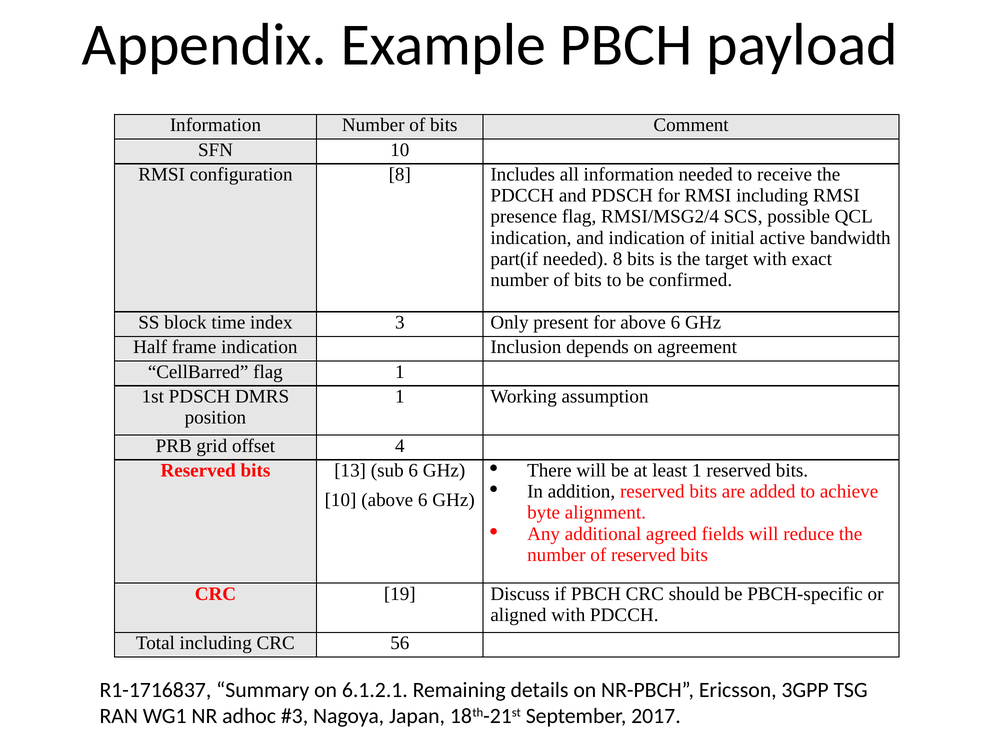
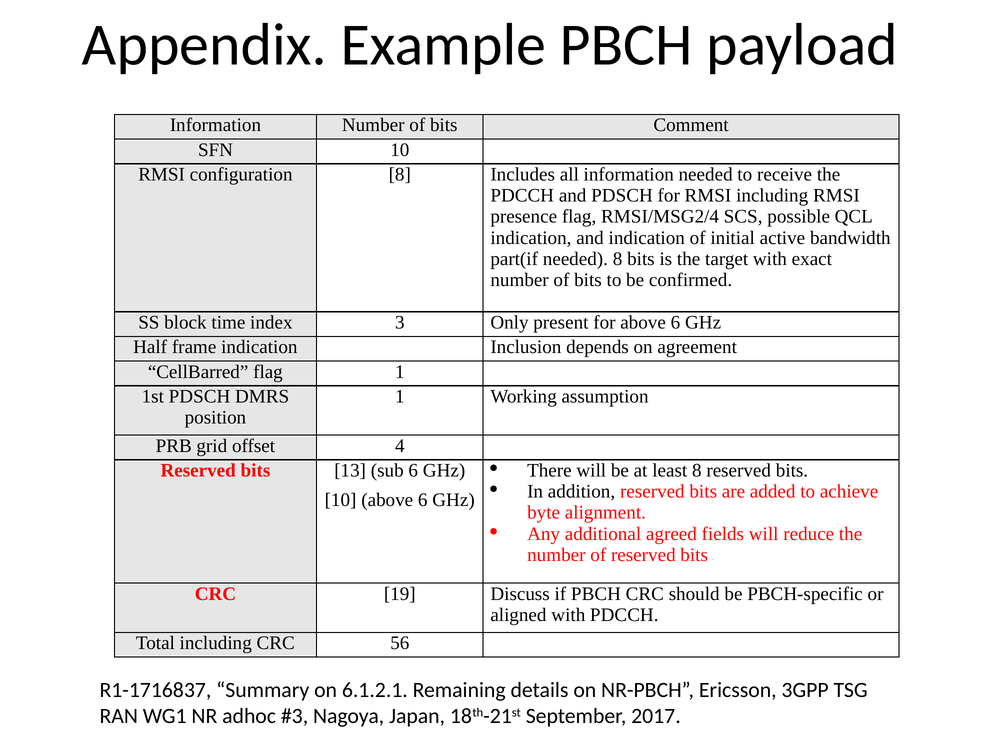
least 1: 1 -> 8
